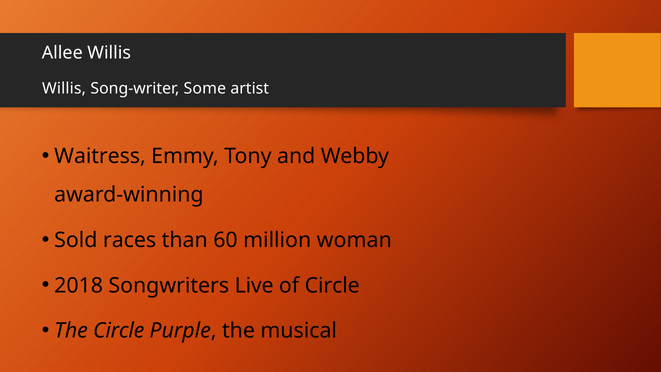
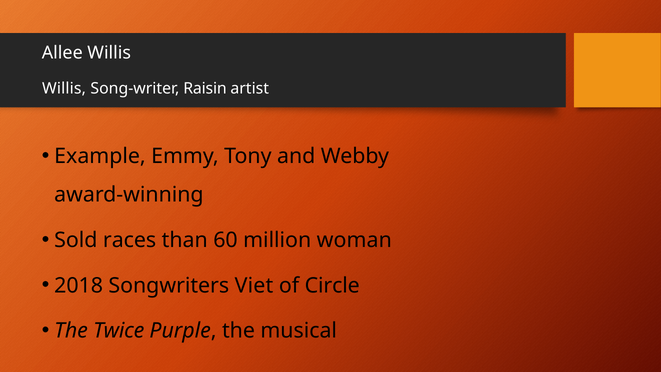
Some: Some -> Raisin
Waitress: Waitress -> Example
Live: Live -> Viet
The Circle: Circle -> Twice
